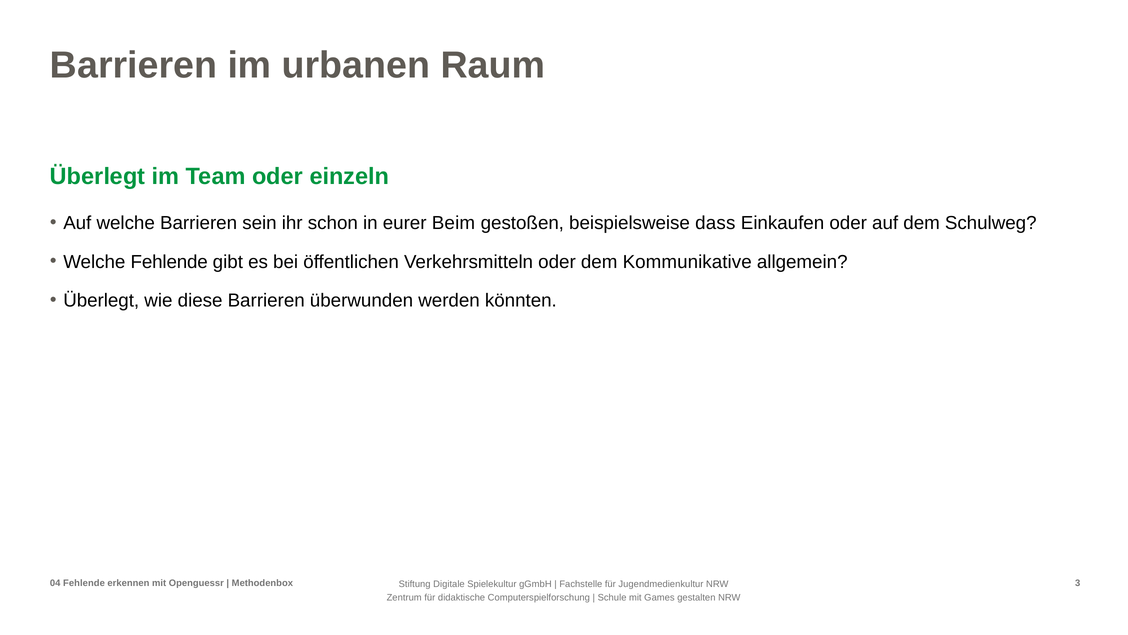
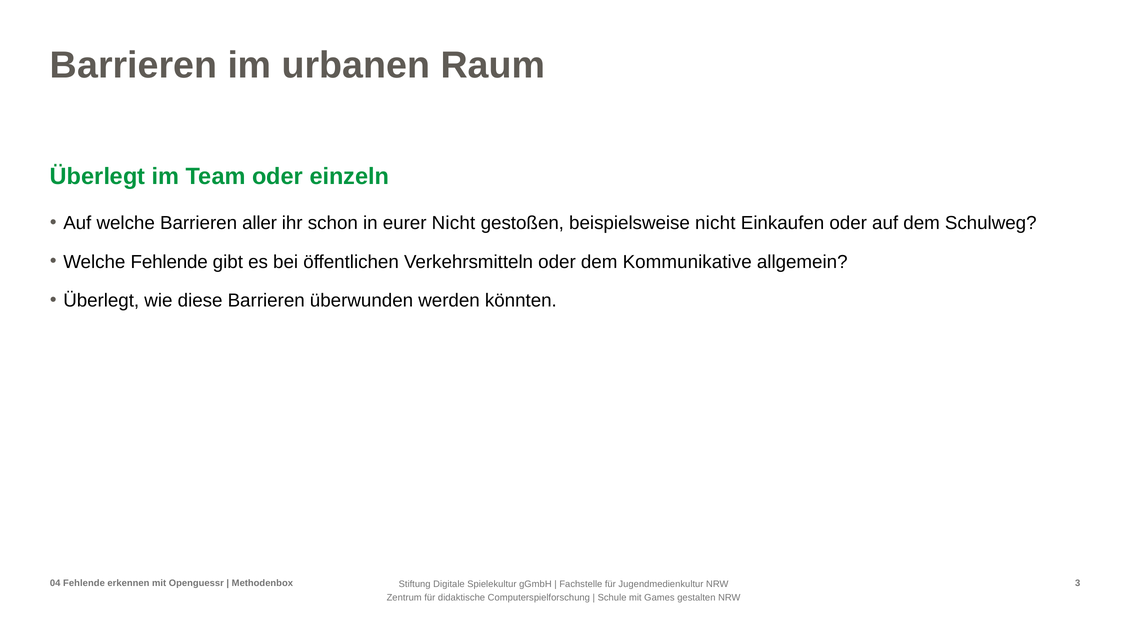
sein: sein -> aller
eurer Beim: Beim -> Nicht
beispielsweise dass: dass -> nicht
